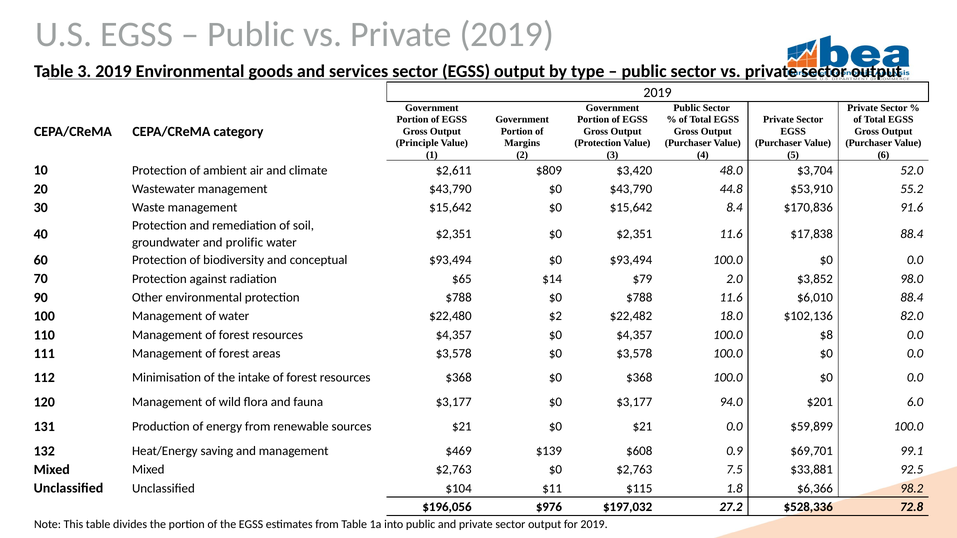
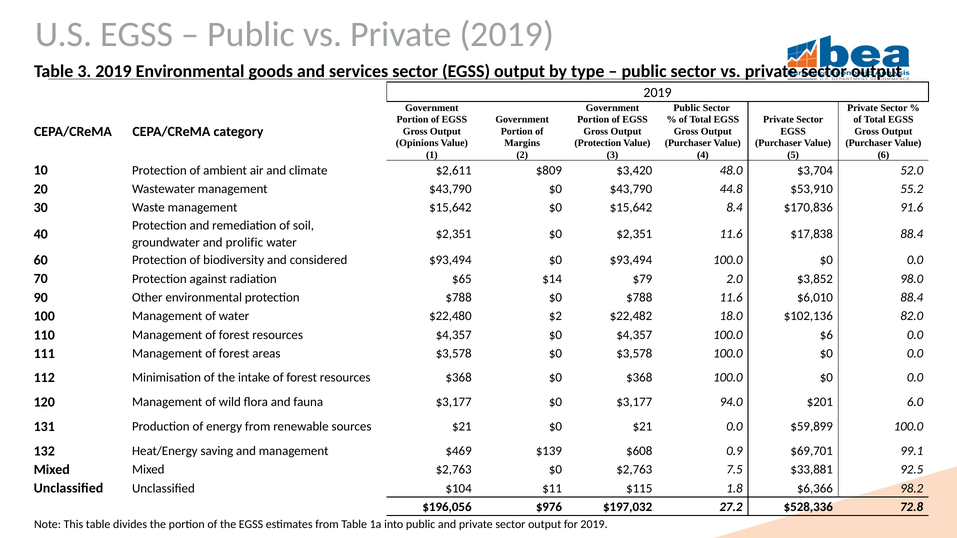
Principle: Principle -> Opinions
conceptual: conceptual -> considered
$8: $8 -> $6
